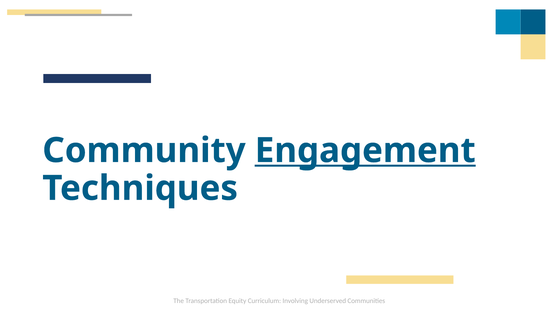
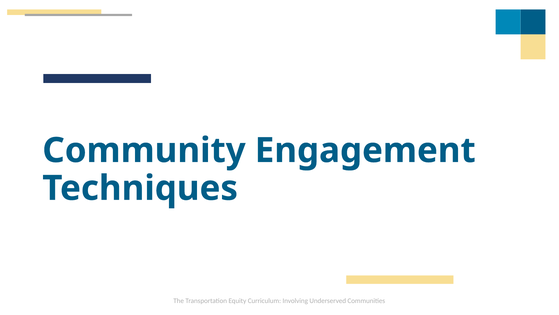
Engagement underline: present -> none
